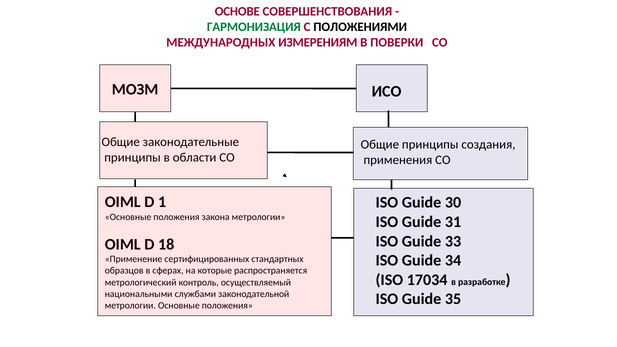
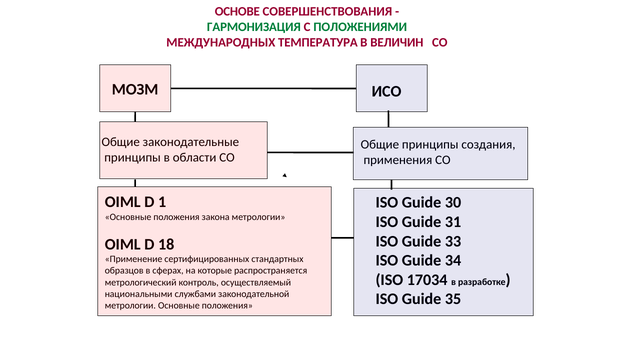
ПОЛОЖЕНИЯМИ colour: black -> green
ИЗМЕРЕНИЯМ: ИЗМЕРЕНИЯМ -> ТЕМПЕРАТУРА
ПОВЕРКИ: ПОВЕРКИ -> ВЕЛИЧИН
